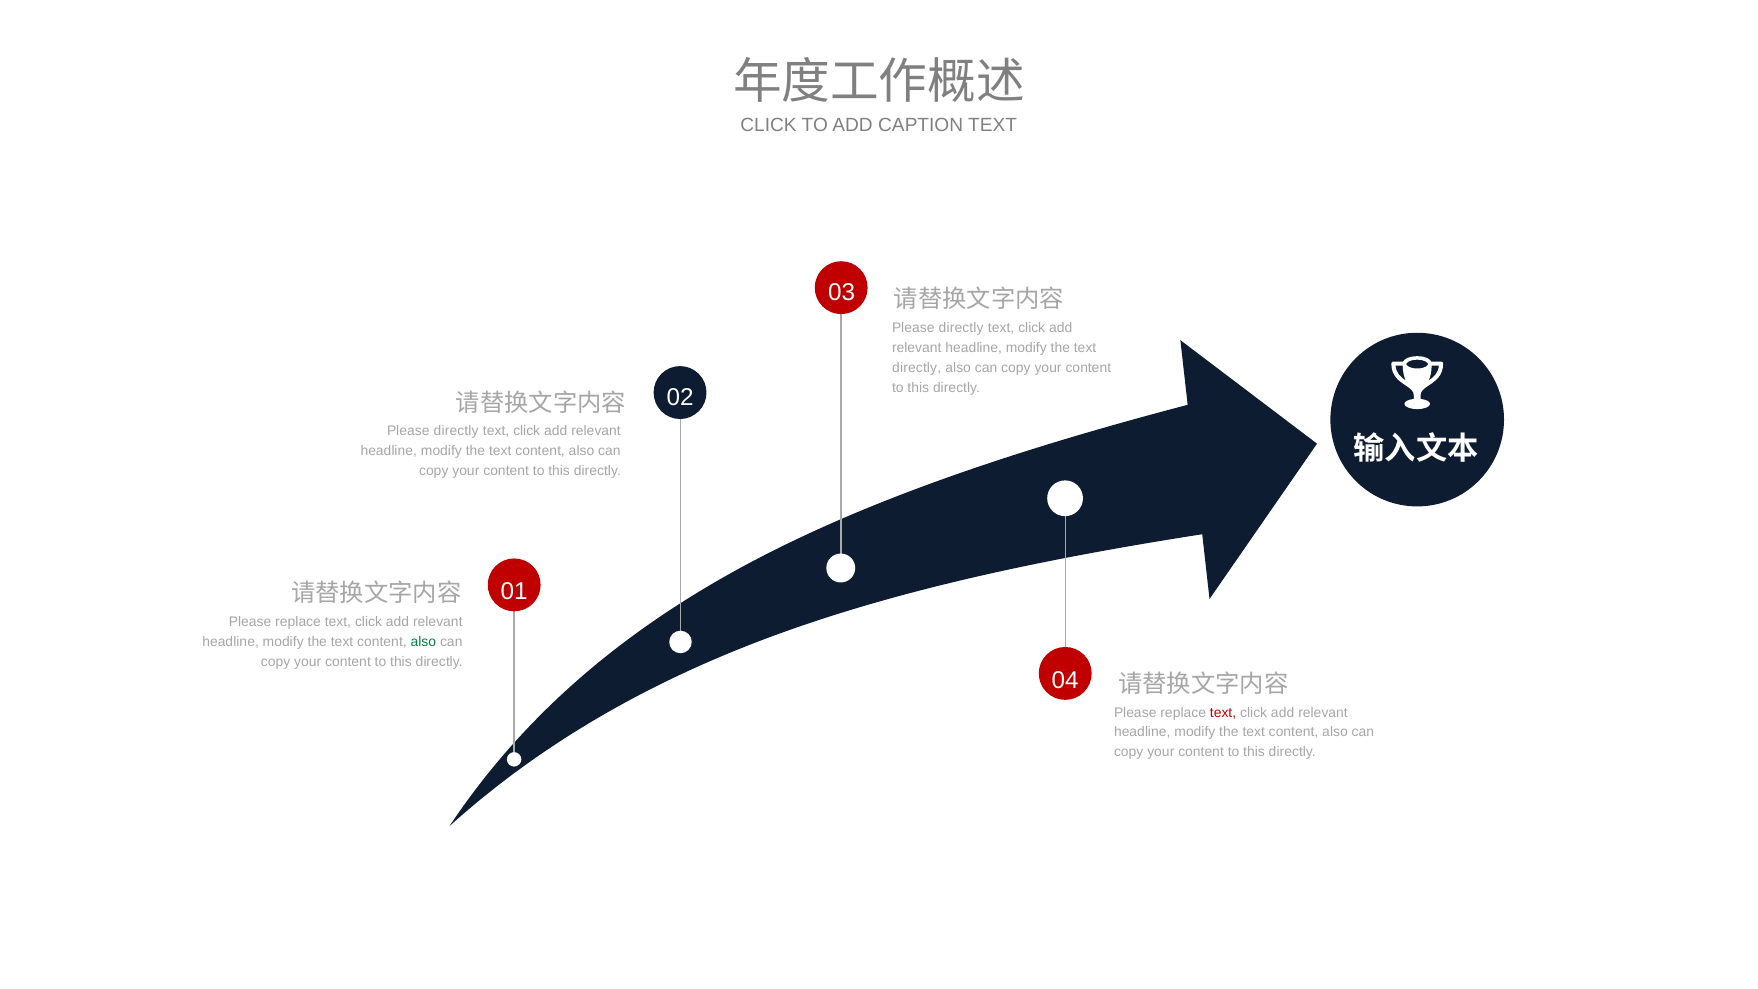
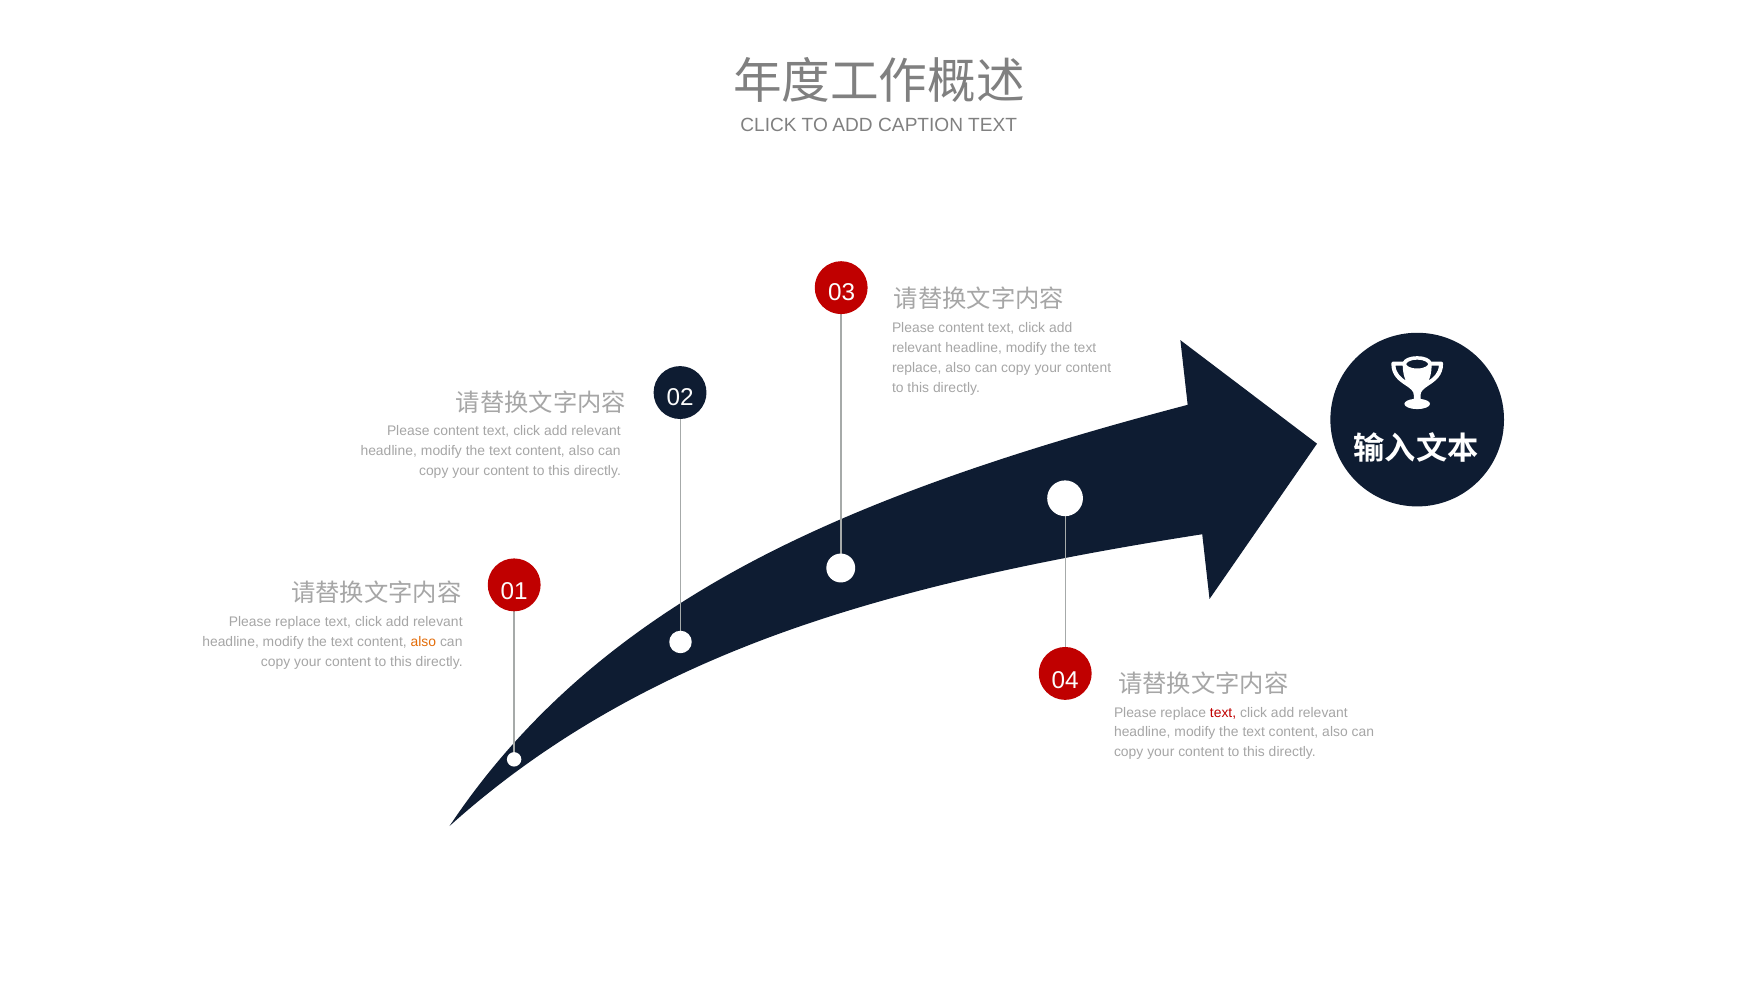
directly at (961, 328): directly -> content
directly at (917, 368): directly -> replace
directly at (456, 431): directly -> content
also at (423, 641) colour: green -> orange
